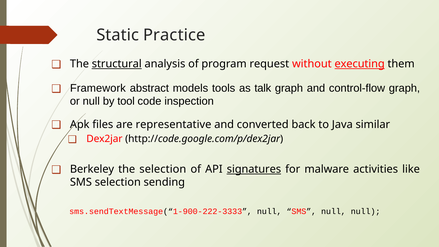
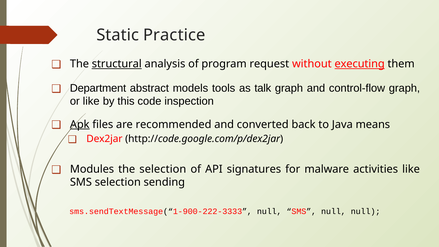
Framework: Framework -> Department
or null: null -> like
tool: tool -> this
Apk underline: none -> present
representative: representative -> recommended
similar: similar -> means
Berkeley: Berkeley -> Modules
signatures underline: present -> none
